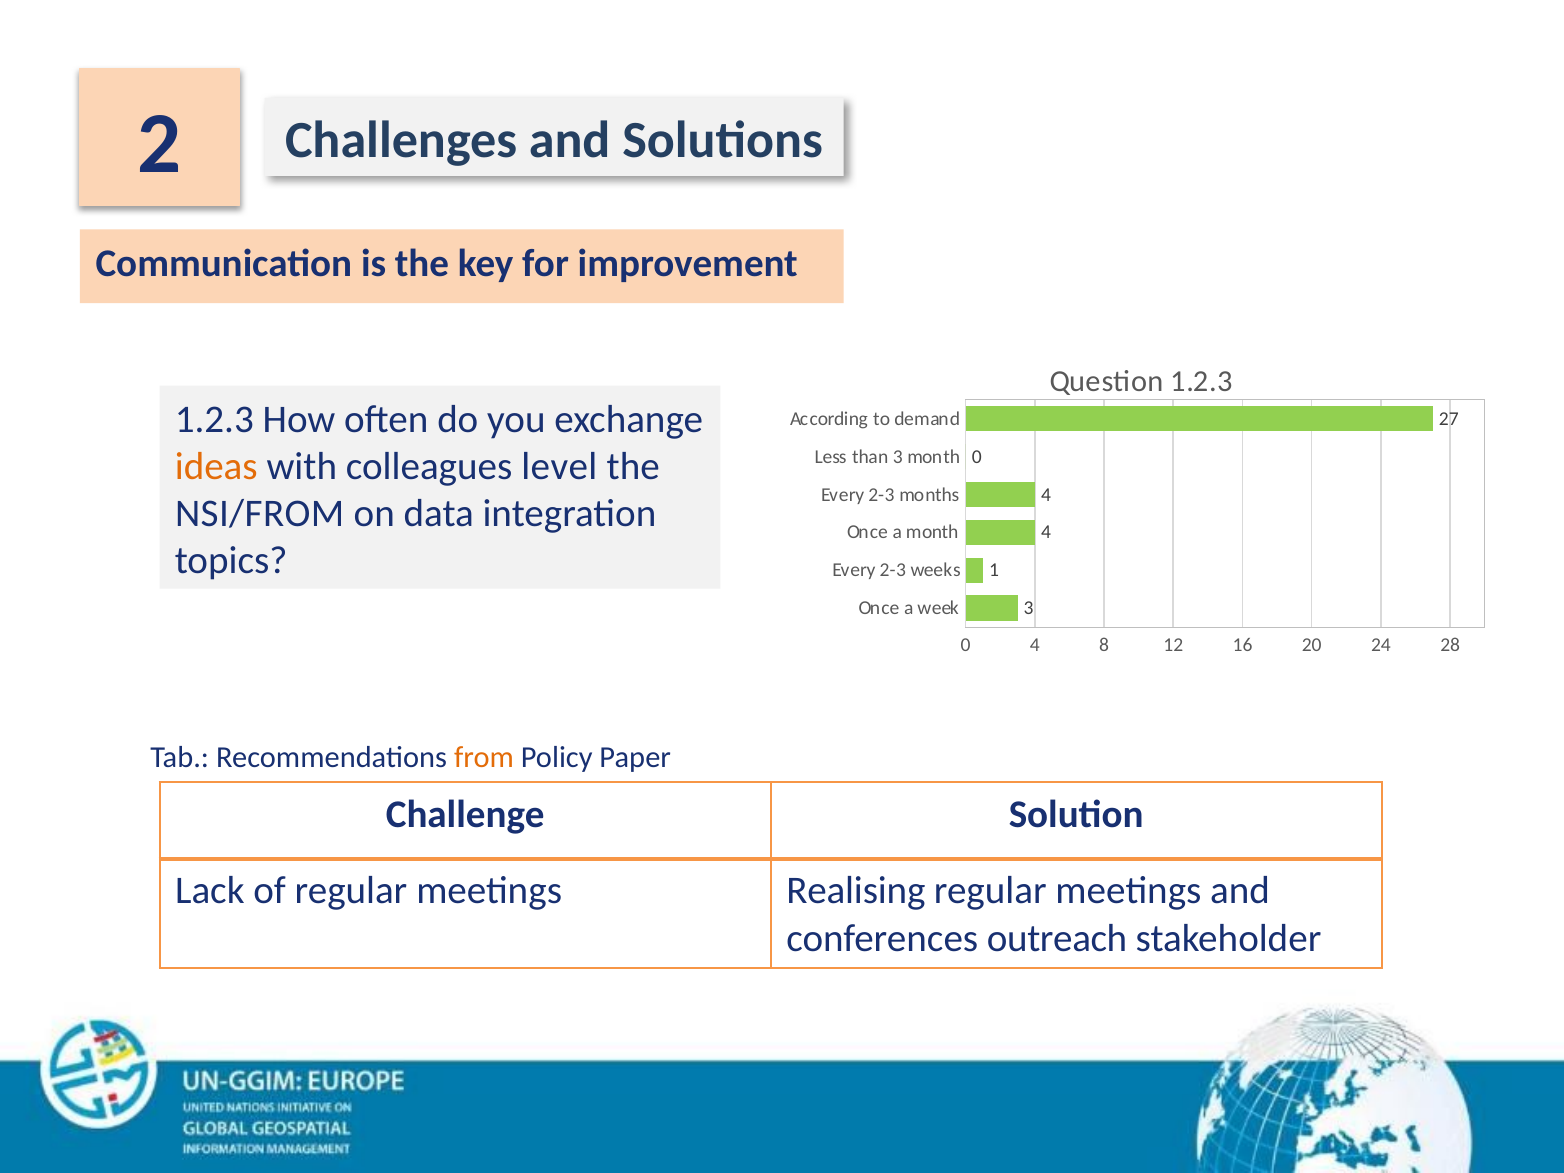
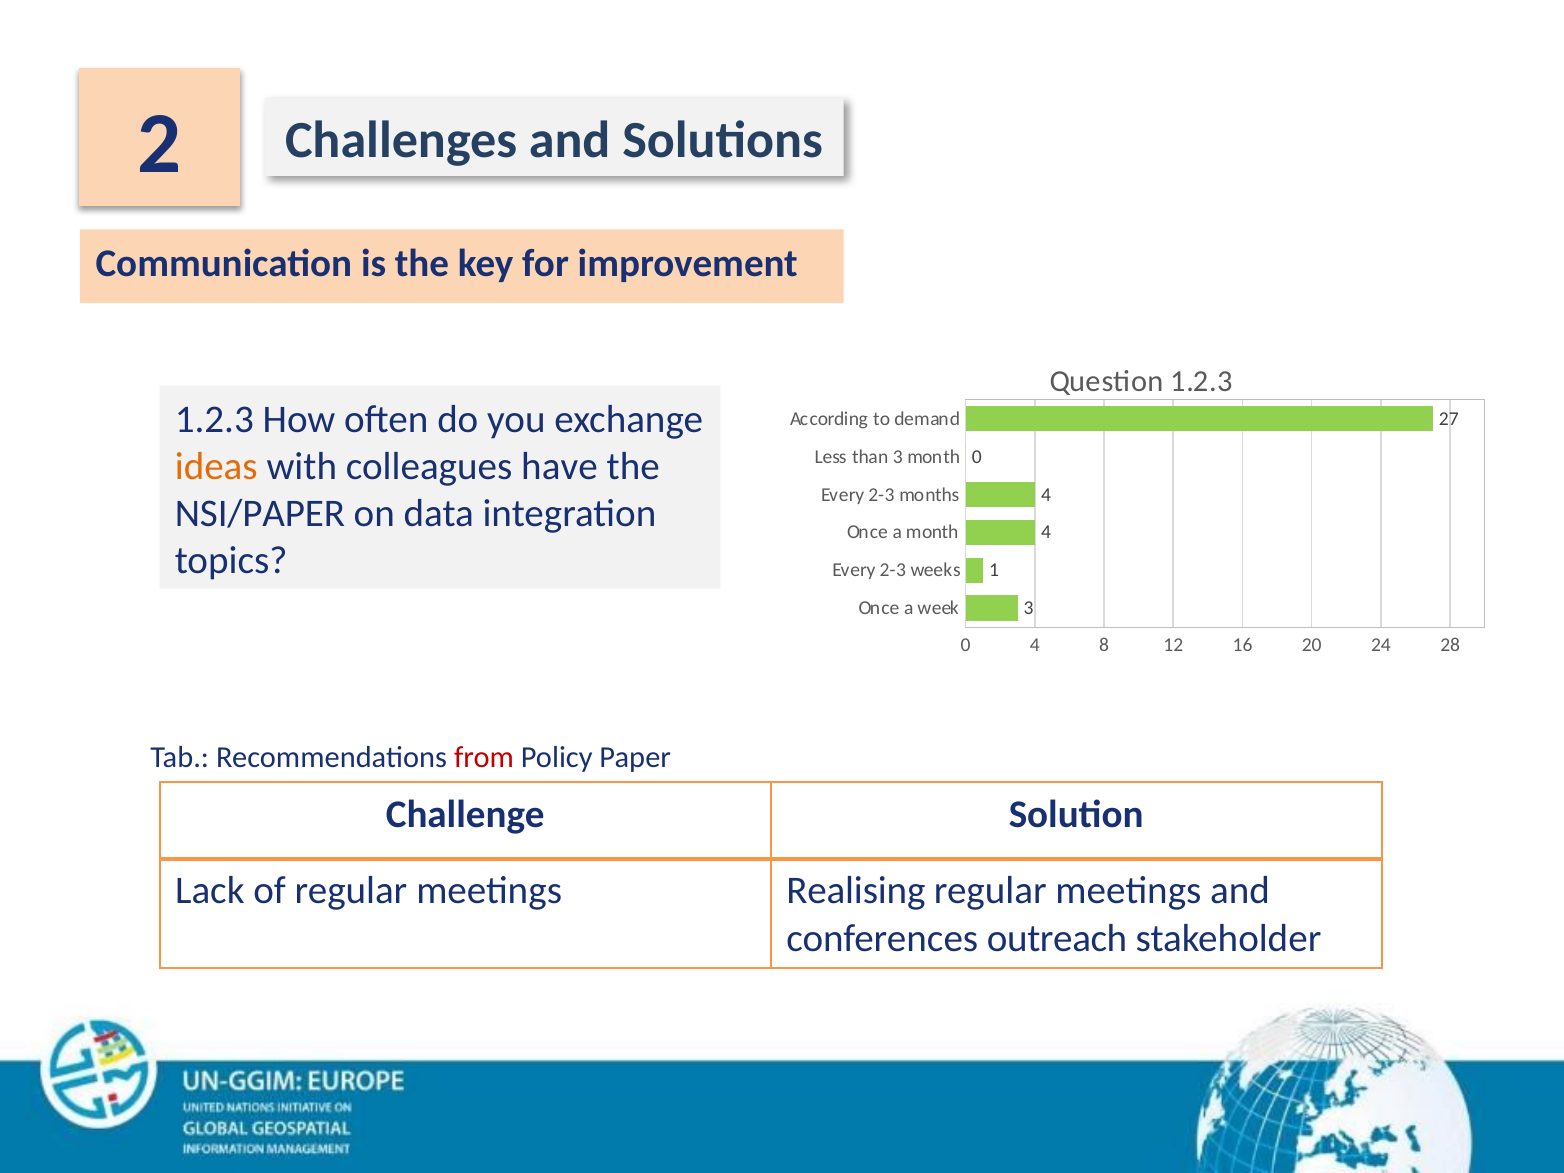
level: level -> have
NSI/FROM: NSI/FROM -> NSI/PAPER
from colour: orange -> red
